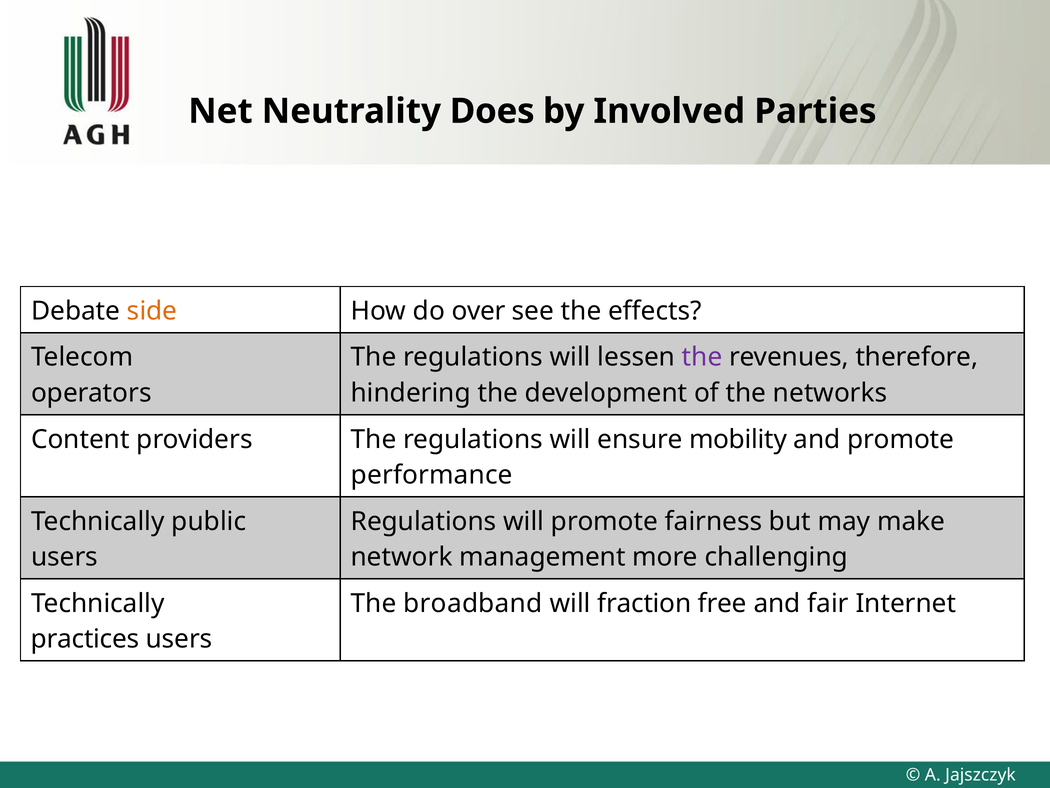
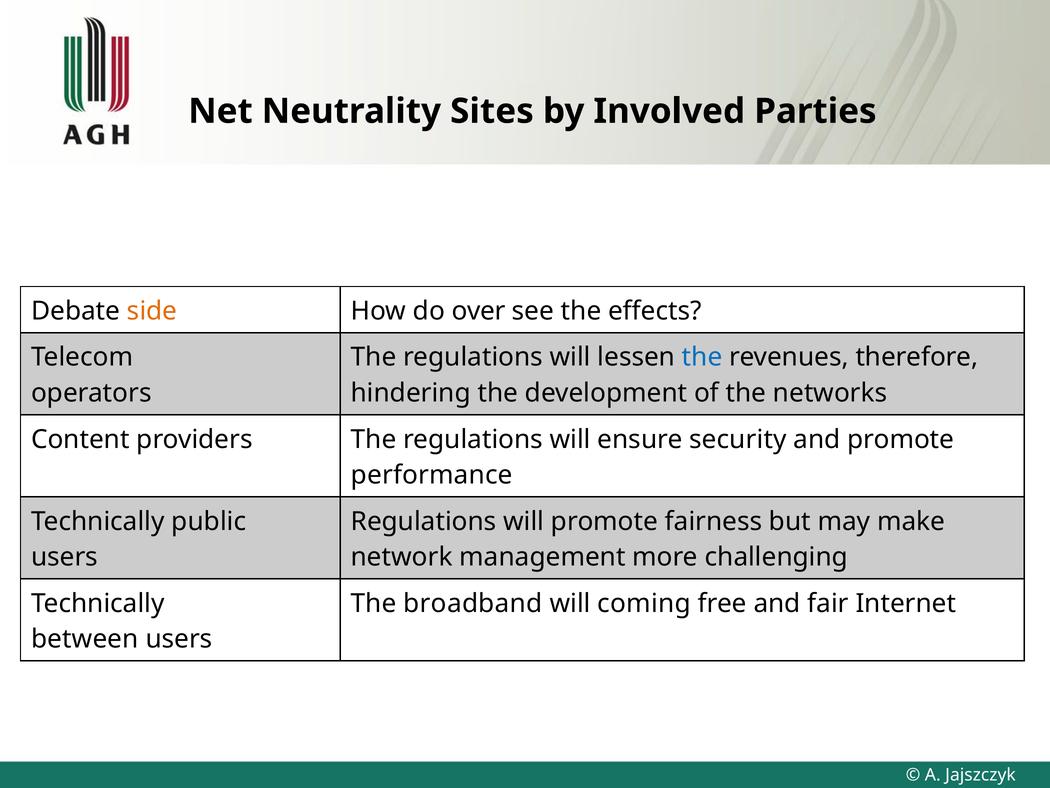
Does: Does -> Sites
the at (702, 357) colour: purple -> blue
mobility: mobility -> security
fraction: fraction -> coming
practices: practices -> between
